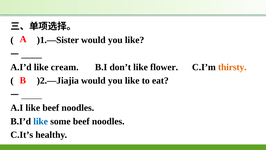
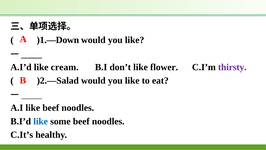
)1.—Sister: )1.—Sister -> )1.—Down
thirsty colour: orange -> purple
)2.—Jiajia: )2.—Jiajia -> )2.—Salad
